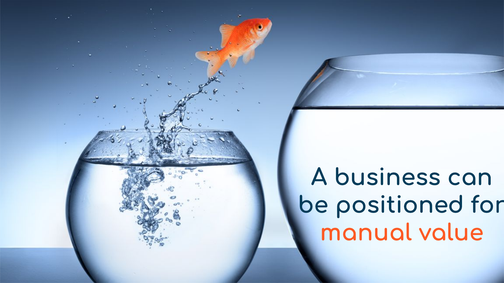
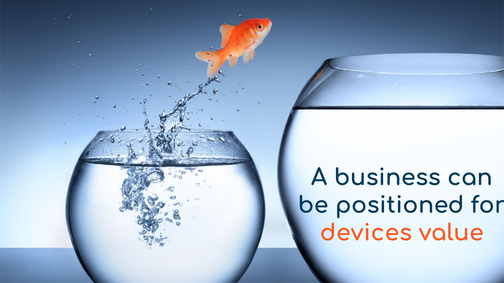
manual: manual -> devices
